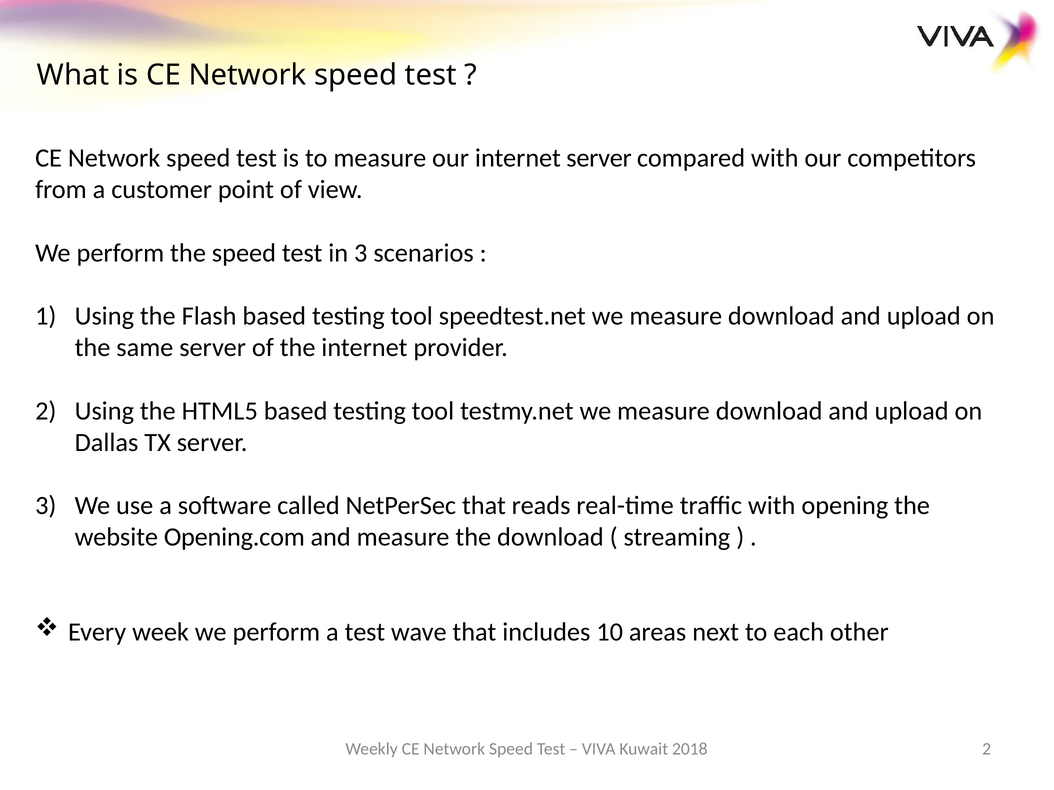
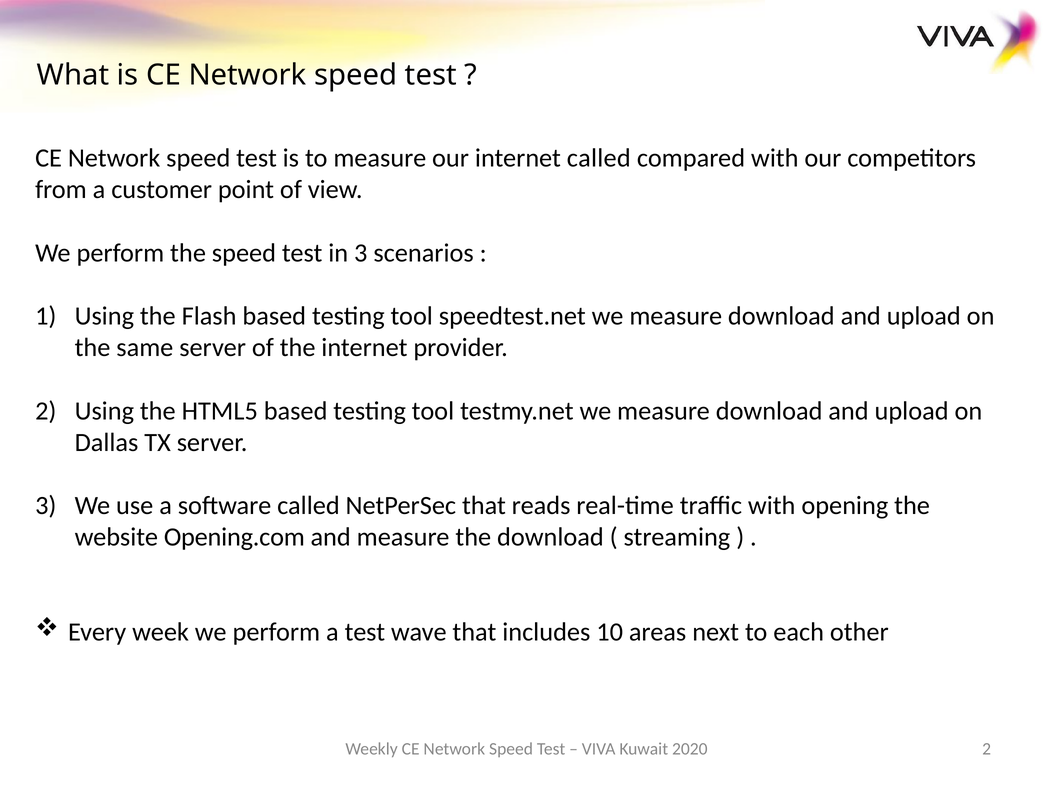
internet server: server -> called
2018: 2018 -> 2020
